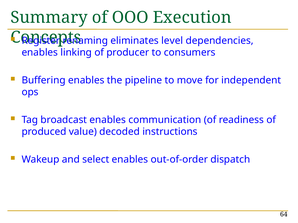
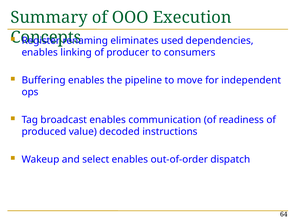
level: level -> used
